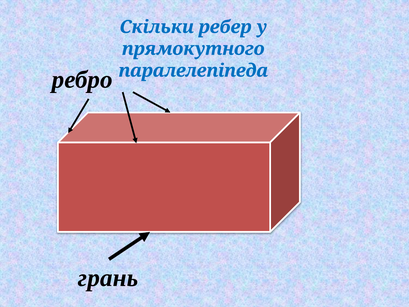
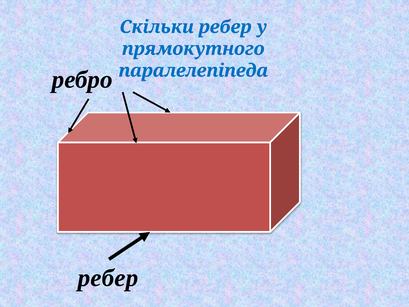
грань at (108, 278): грань -> ребер
